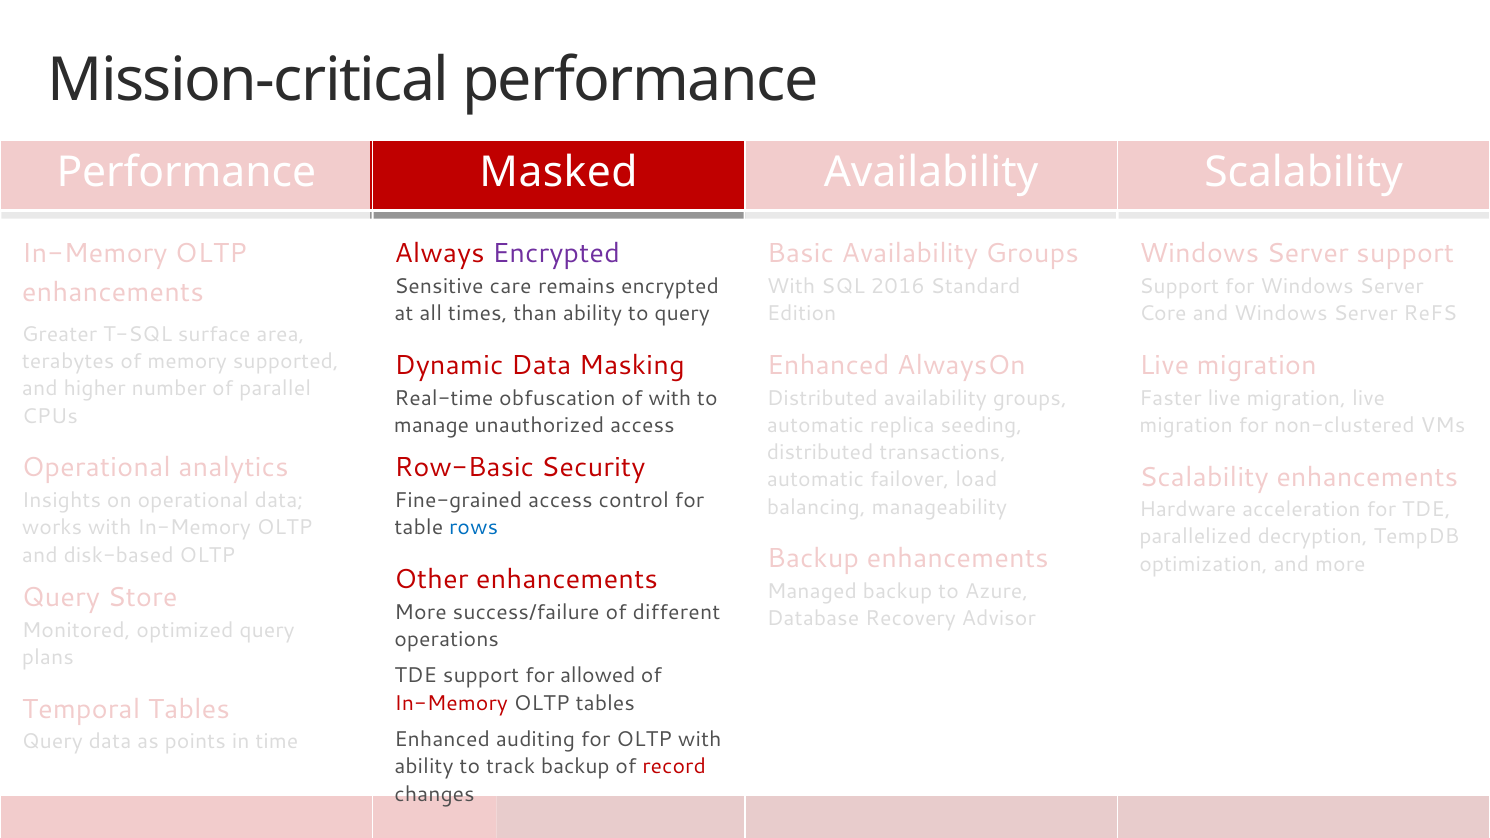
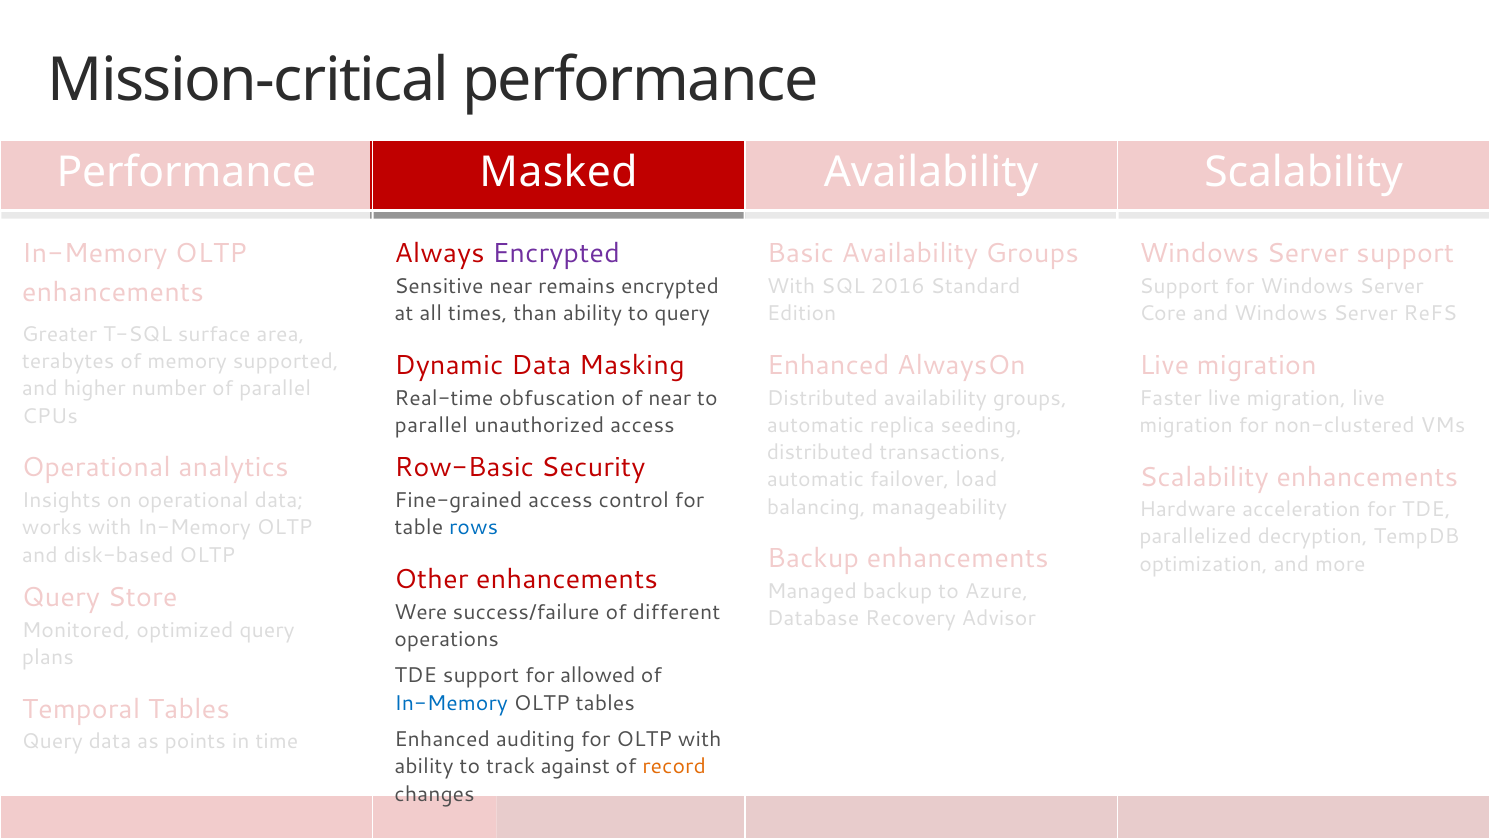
Sensitive care: care -> near
of with: with -> near
manage at (432, 425): manage -> parallel
More at (421, 612): More -> Were
In-Memory at (451, 703) colour: red -> blue
track backup: backup -> against
record colour: red -> orange
